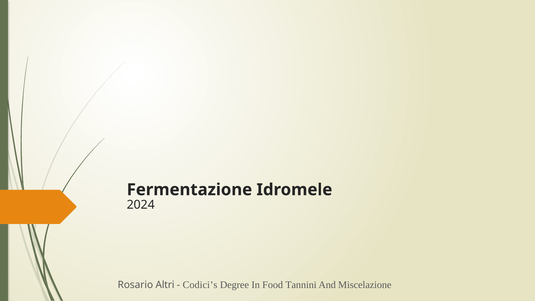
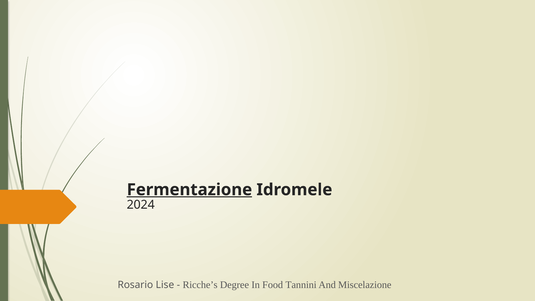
Fermentazione underline: none -> present
Altri: Altri -> Lise
Codici’s: Codici’s -> Ricche’s
